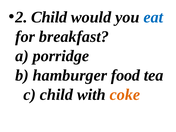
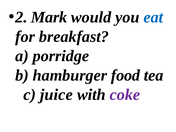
2 Child: Child -> Mark
c child: child -> juice
coke colour: orange -> purple
